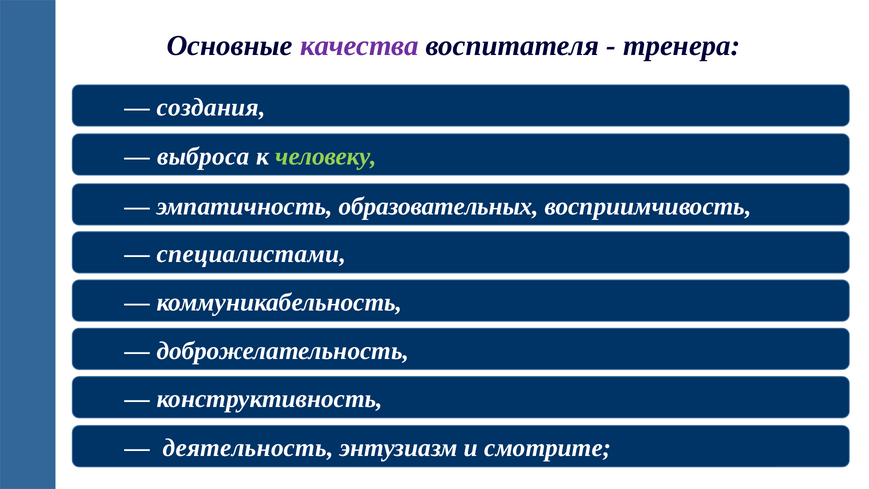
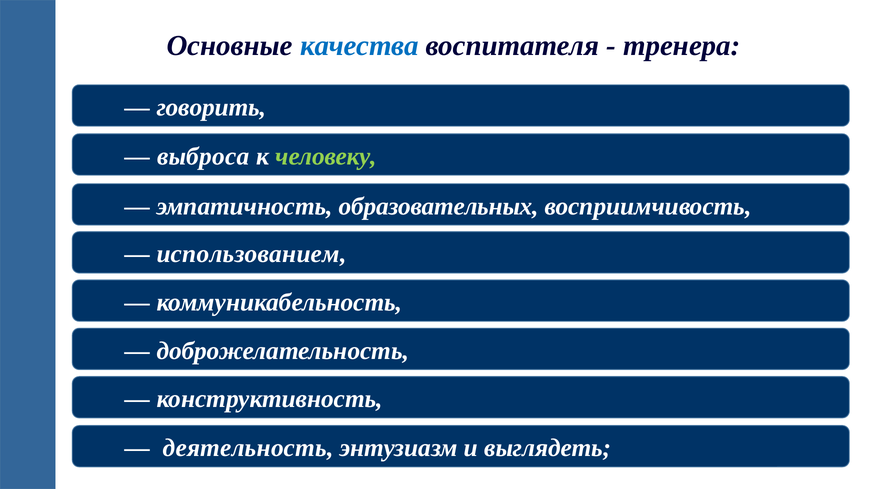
качества colour: purple -> blue
создания: создания -> говорить
специалистами: специалистами -> использованием
смотрите: смотрите -> выглядеть
